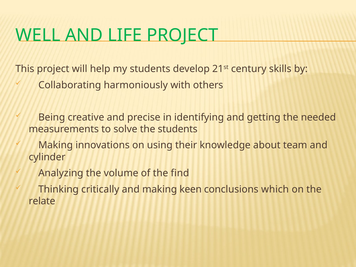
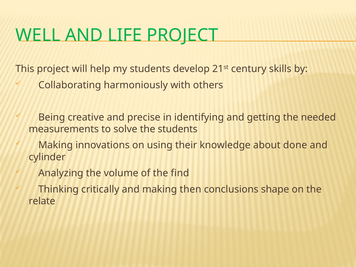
team: team -> done
keen: keen -> then
which: which -> shape
